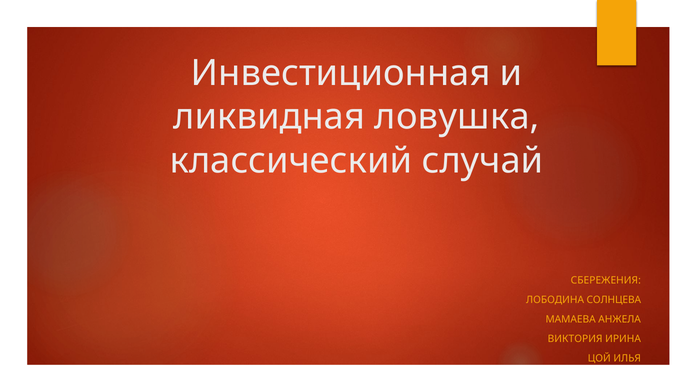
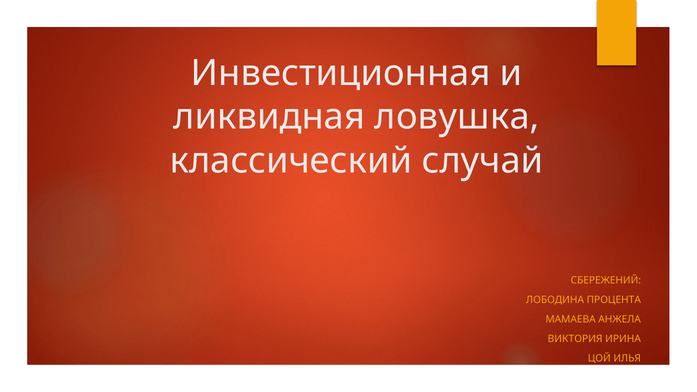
СБЕРЕЖЕНИЯ: СБЕРЕЖЕНИЯ -> СБЕРЕЖЕНИЙ
СОЛНЦЕВА: СОЛНЦЕВА -> ПРОЦЕНТА
